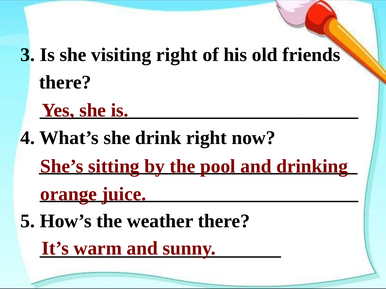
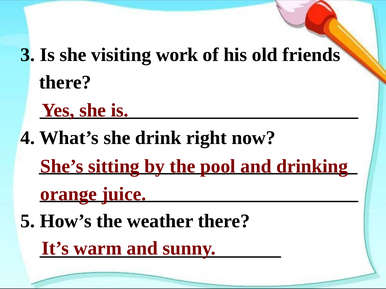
visiting right: right -> work
